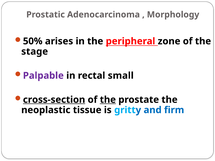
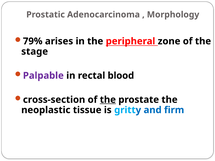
50%: 50% -> 79%
small: small -> blood
cross-section underline: present -> none
